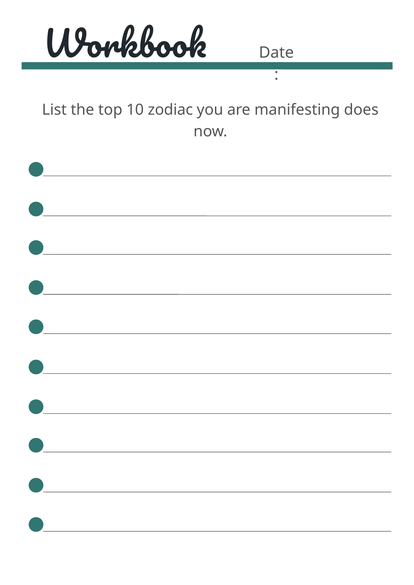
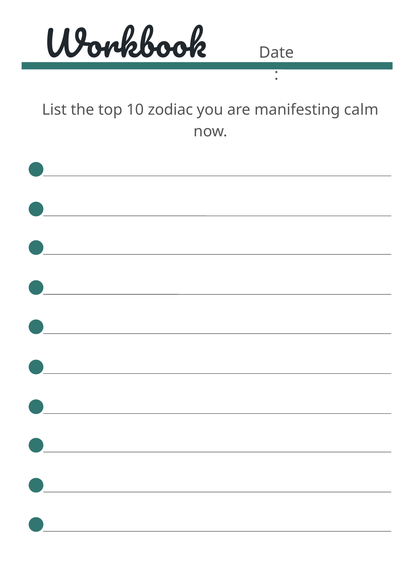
does: does -> calm
